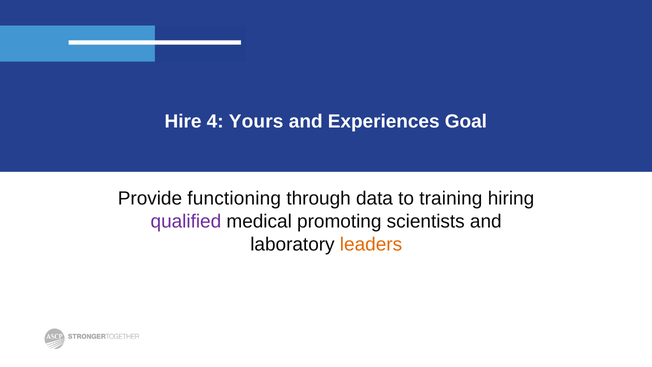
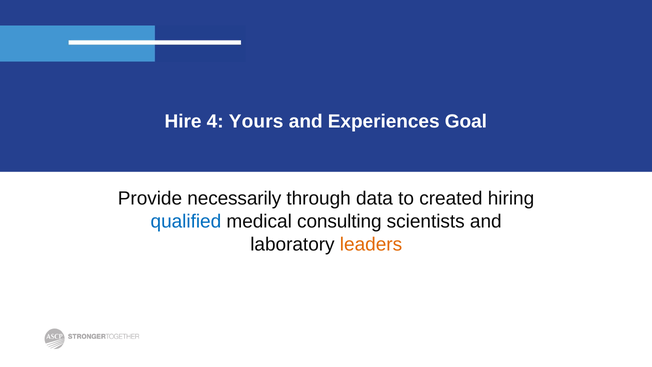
functioning: functioning -> necessarily
training: training -> created
qualified colour: purple -> blue
promoting: promoting -> consulting
